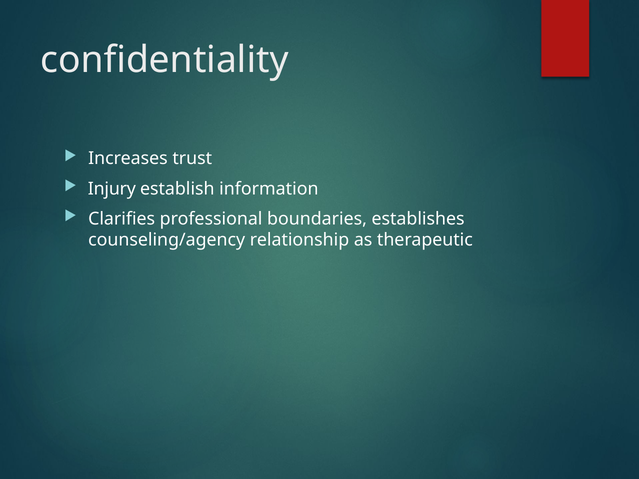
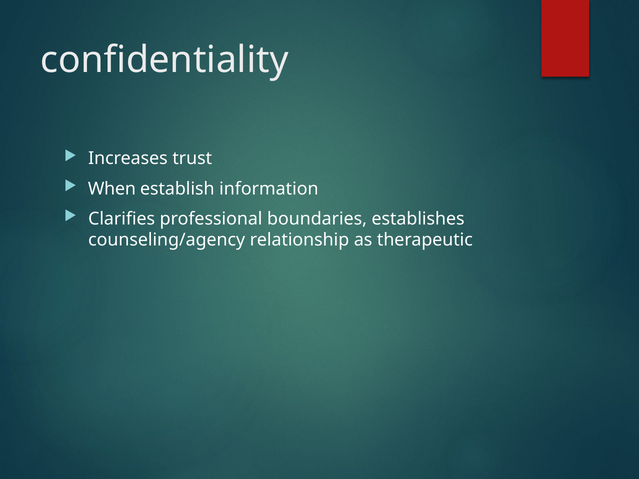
Injury: Injury -> When
